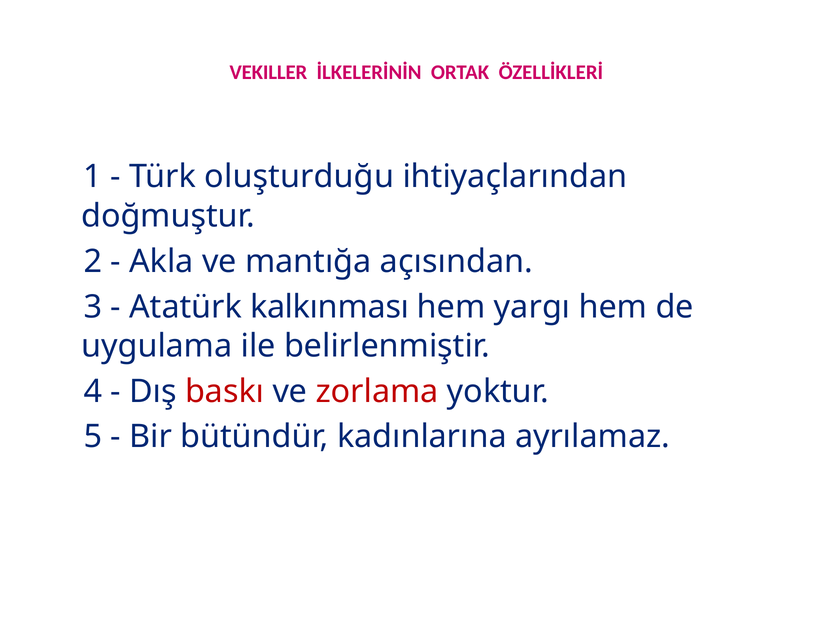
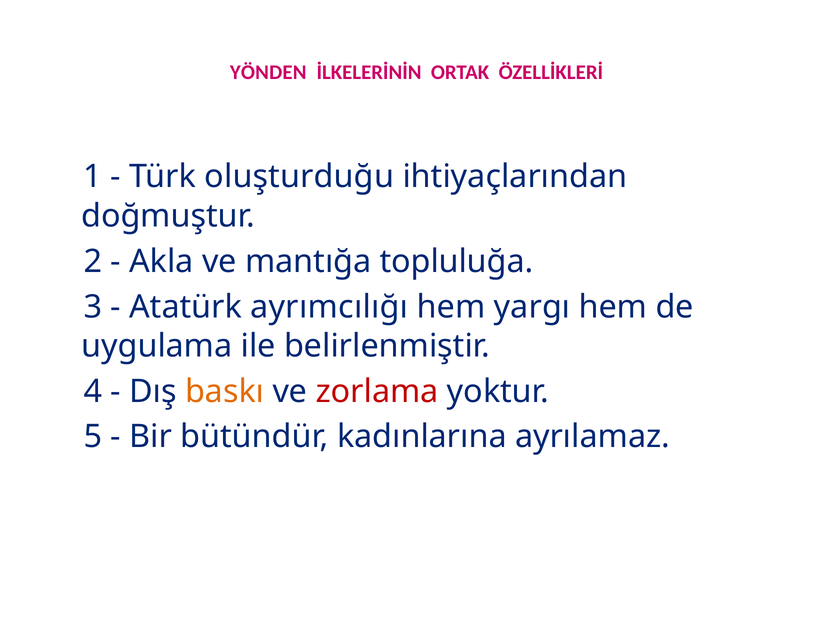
VEKILLER: VEKILLER -> YÖNDEN
açısından: açısından -> topluluğa
kalkınması: kalkınması -> ayrımcılığı
baskı colour: red -> orange
